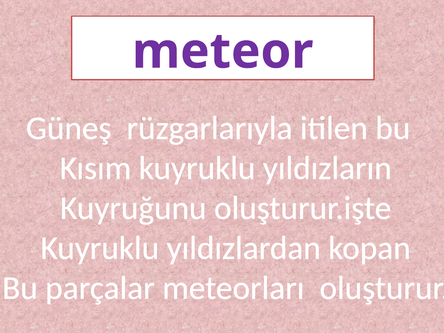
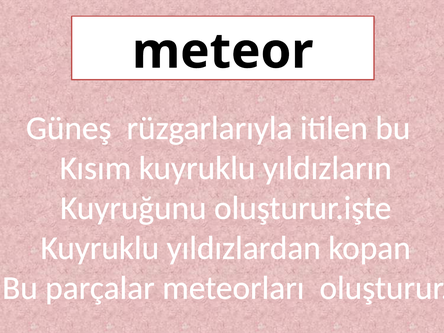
meteor colour: purple -> black
